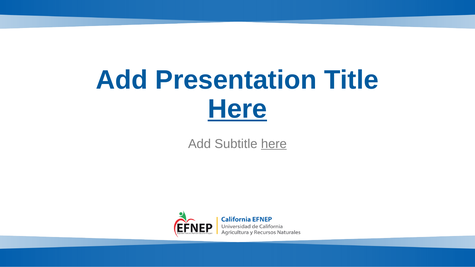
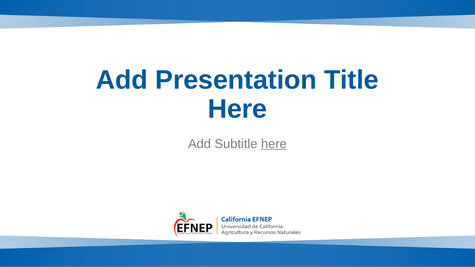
Here at (237, 109) underline: present -> none
